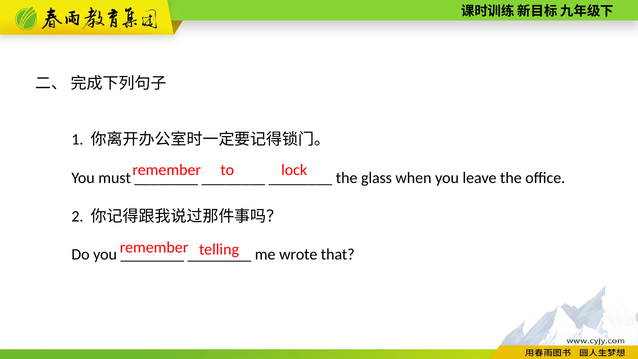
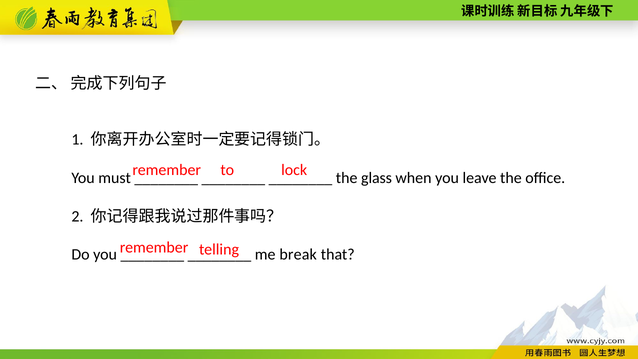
wrote: wrote -> break
